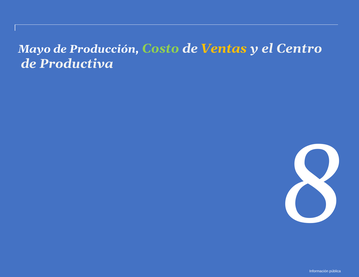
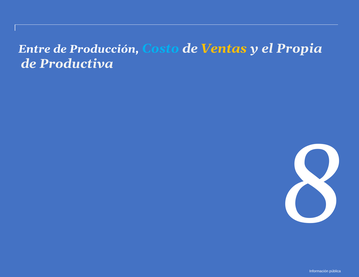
Mayo: Mayo -> Entre
Costo colour: light green -> light blue
Centro: Centro -> Propia
